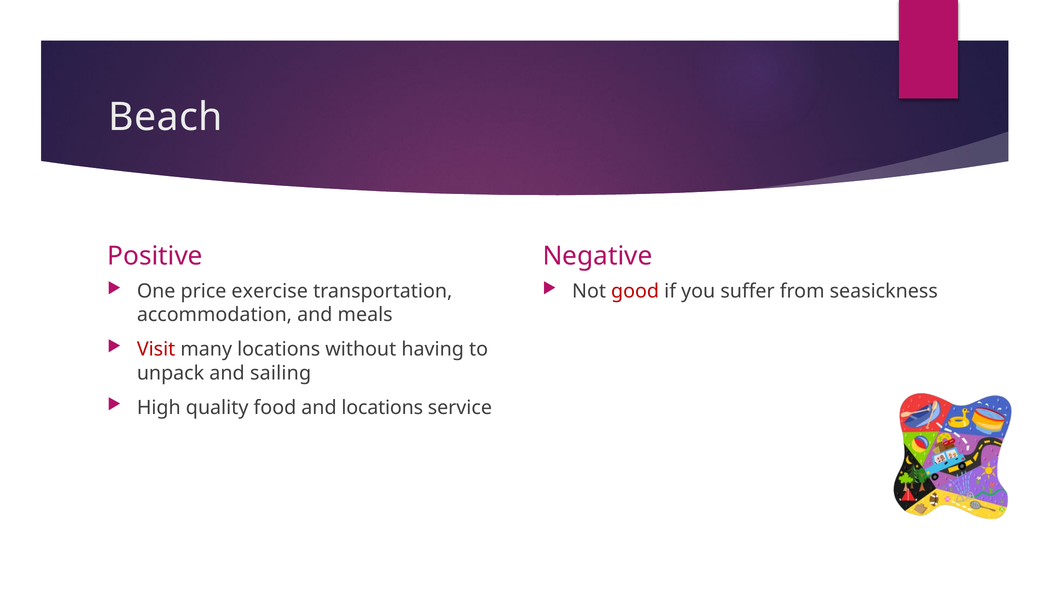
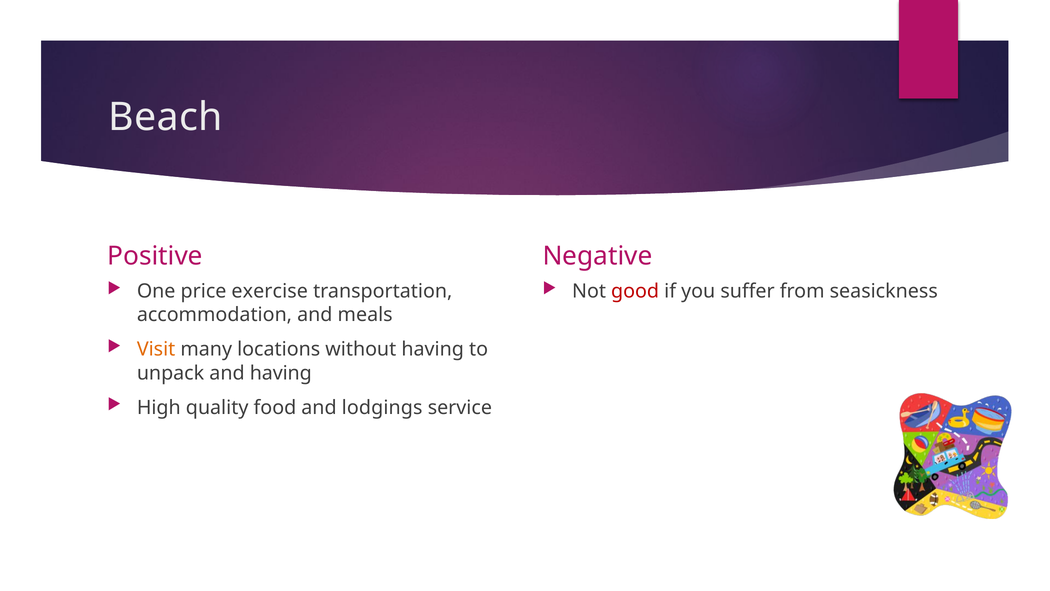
Visit colour: red -> orange
and sailing: sailing -> having
and locations: locations -> lodgings
